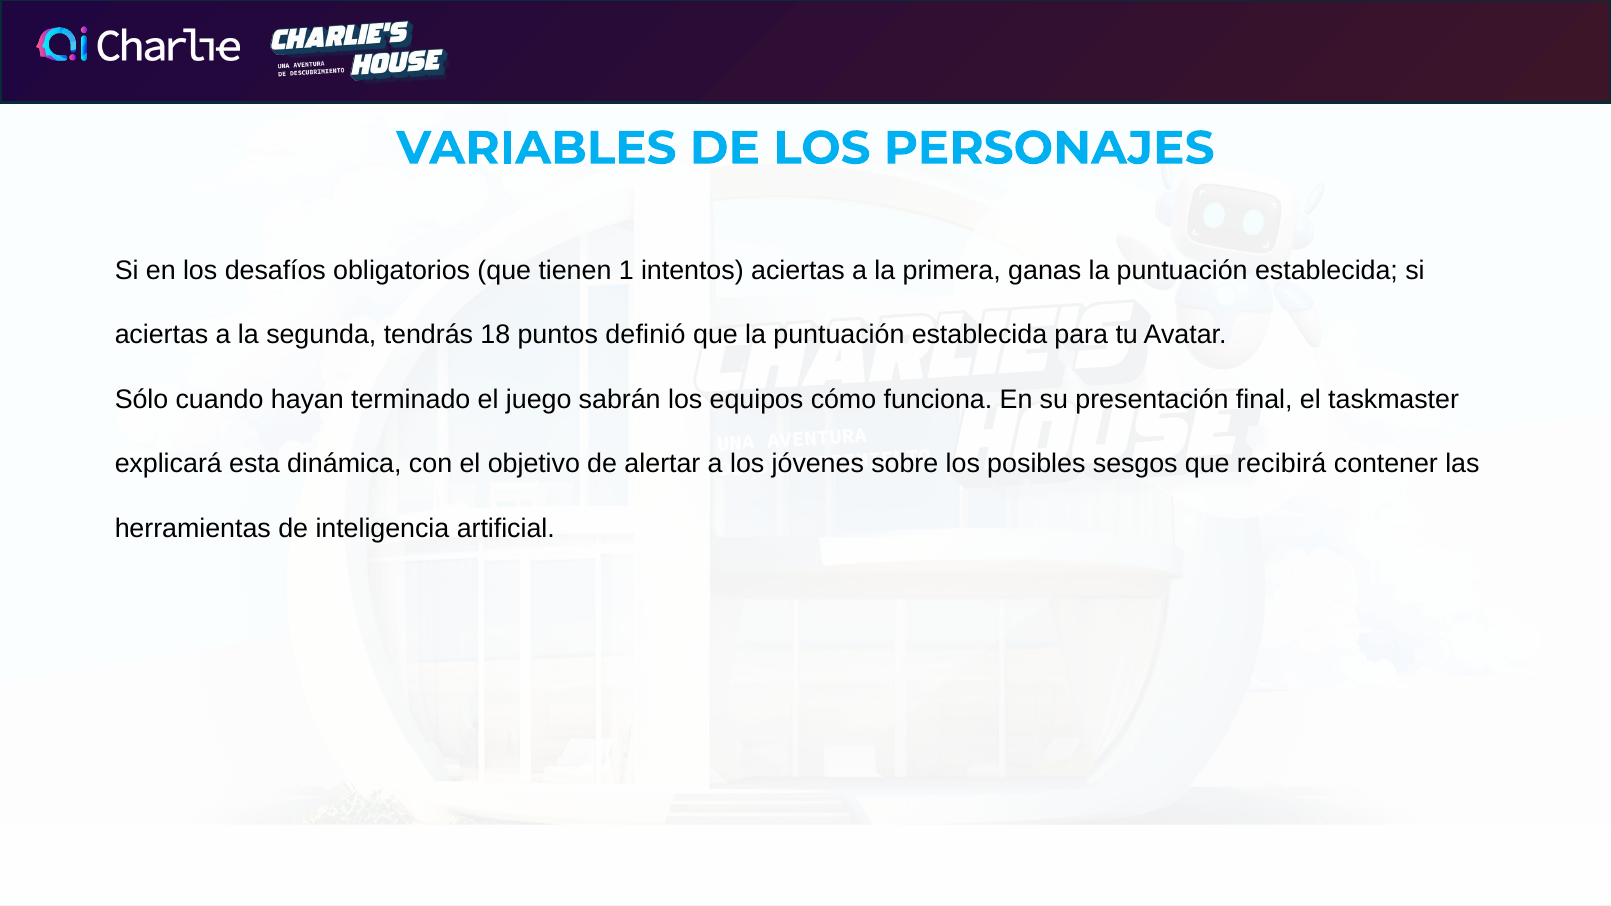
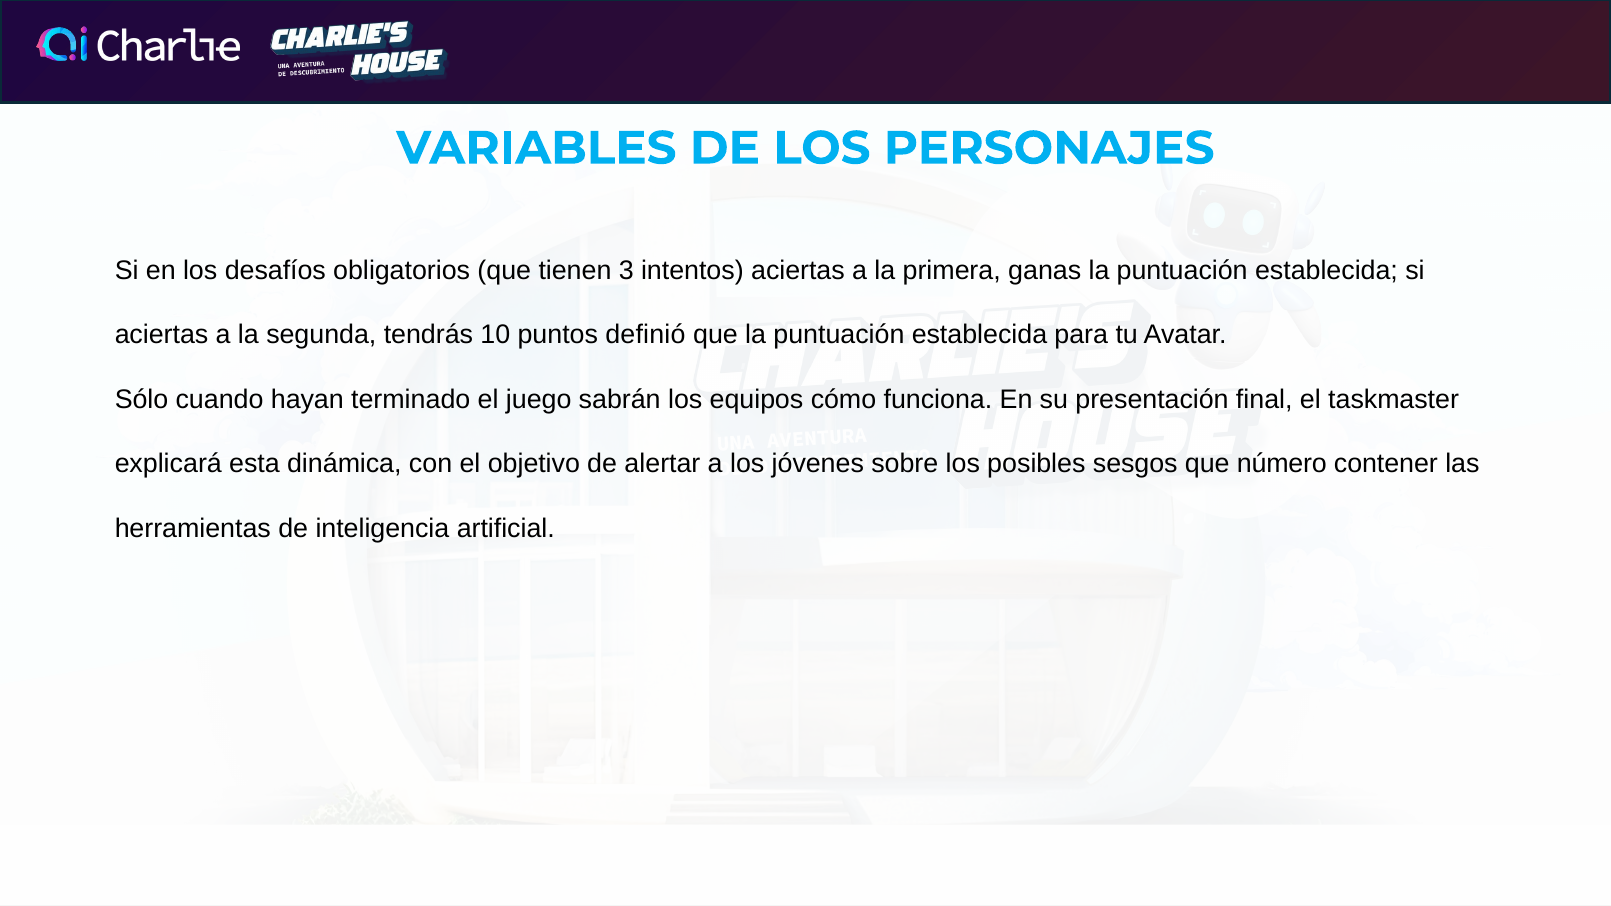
1: 1 -> 3
18: 18 -> 10
recibirá: recibirá -> número
